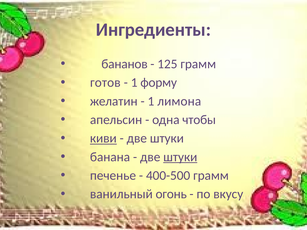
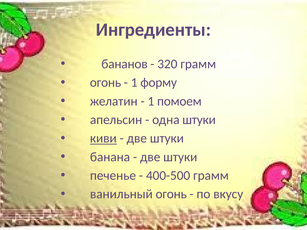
125: 125 -> 320
готов at (105, 83): готов -> огонь
лимона: лимона -> помоем
одна чтобы: чтобы -> штуки
штуки at (180, 157) underline: present -> none
